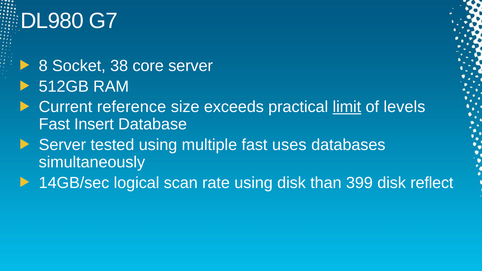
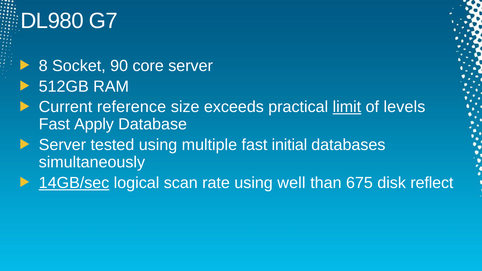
38: 38 -> 90
Insert: Insert -> Apply
uses: uses -> initial
14GB/sec underline: none -> present
using disk: disk -> well
399: 399 -> 675
